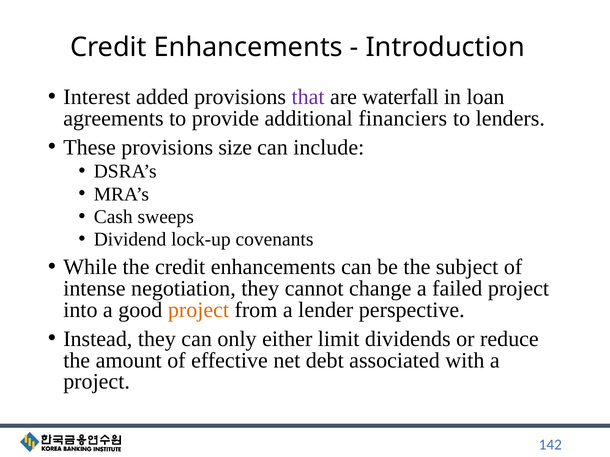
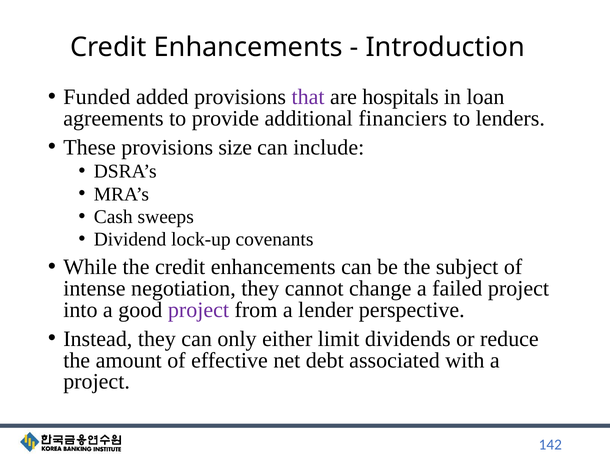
Interest: Interest -> Funded
waterfall: waterfall -> hospitals
project at (198, 310) colour: orange -> purple
